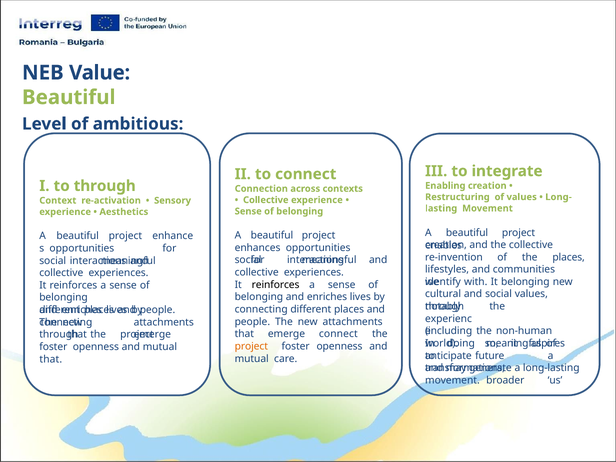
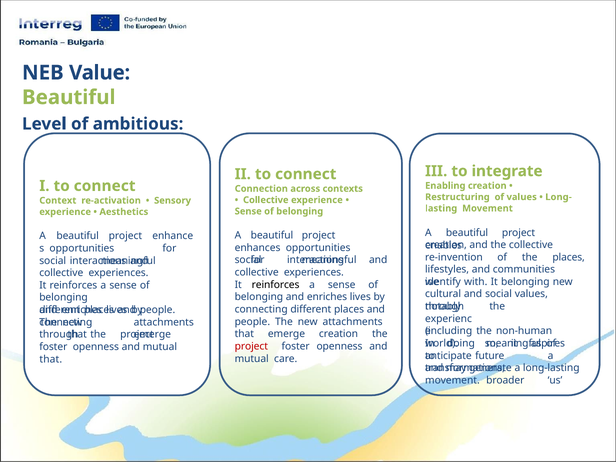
I to through: through -> connect
emerge connect: connect -> creation
project at (251, 346) colour: orange -> red
